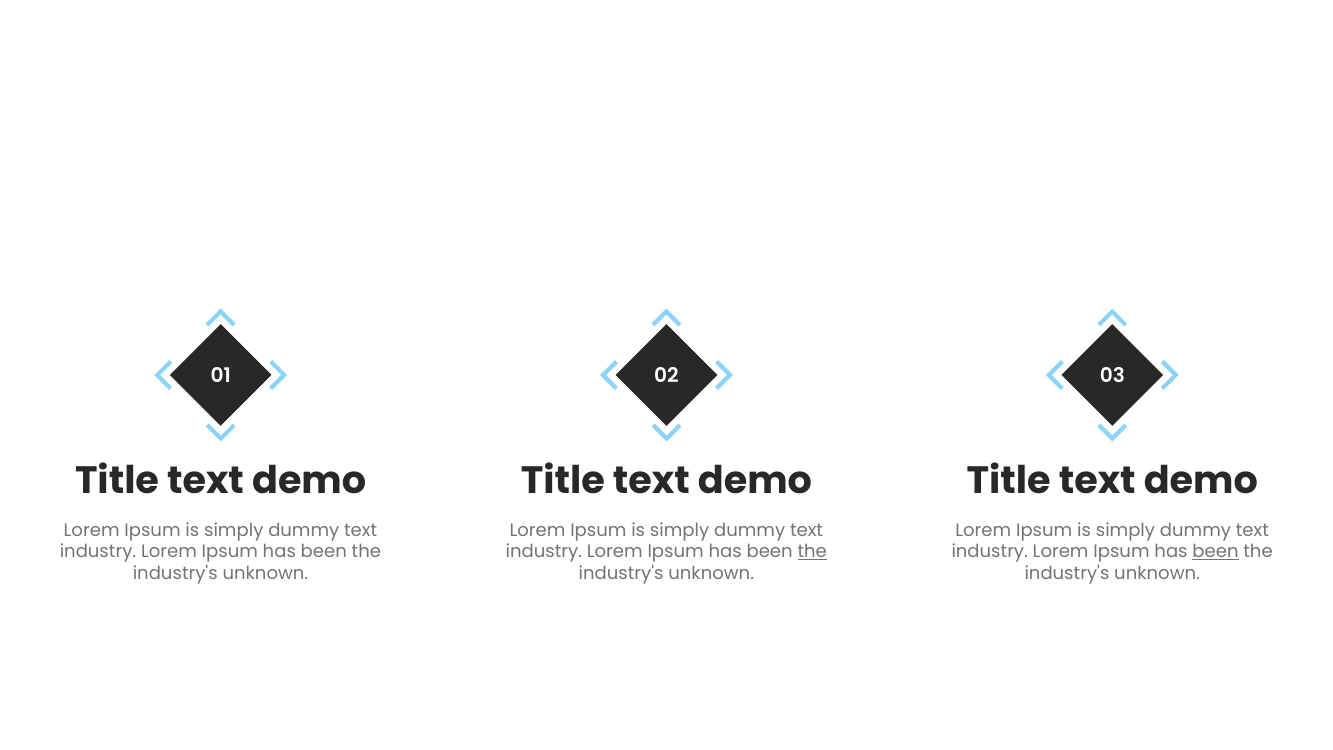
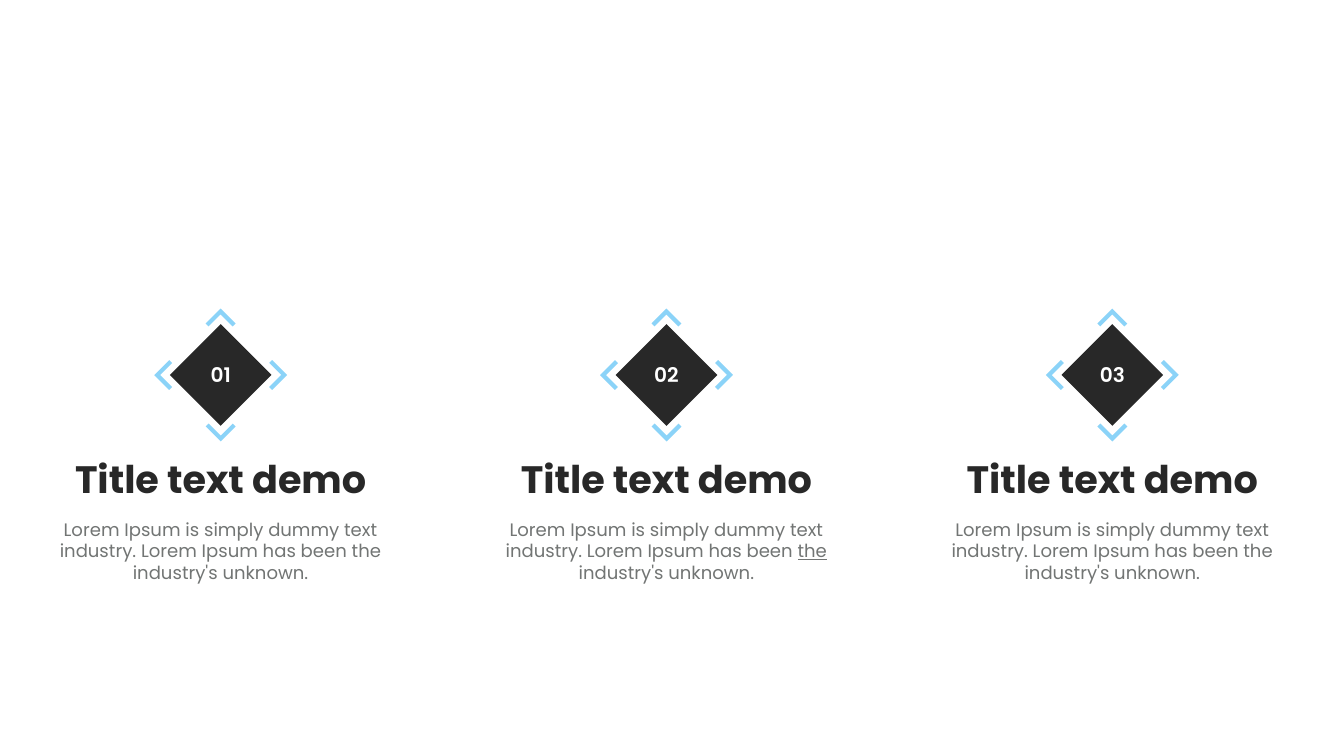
been at (1216, 552) underline: present -> none
